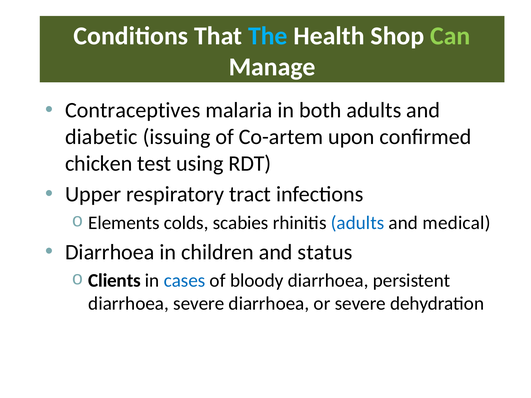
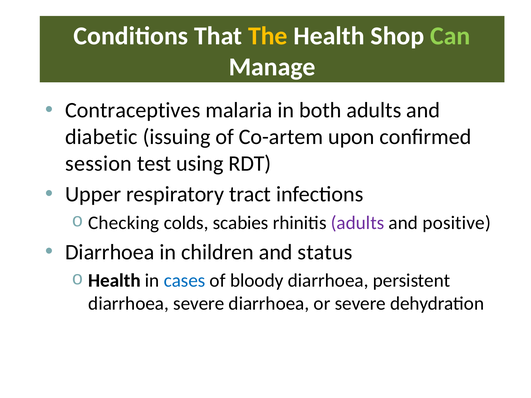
The colour: light blue -> yellow
chicken: chicken -> session
Elements: Elements -> Checking
adults at (358, 223) colour: blue -> purple
medical: medical -> positive
Clients at (115, 281): Clients -> Health
